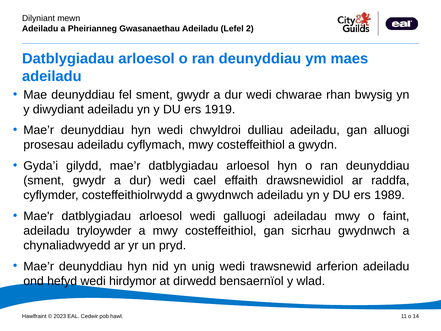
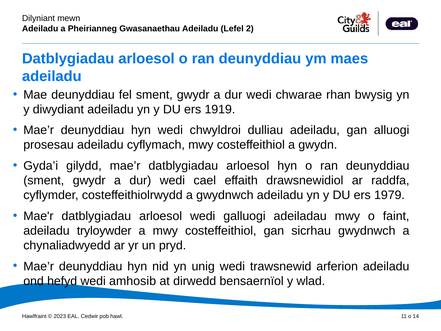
1989: 1989 -> 1979
hirdymor: hirdymor -> amhosib
